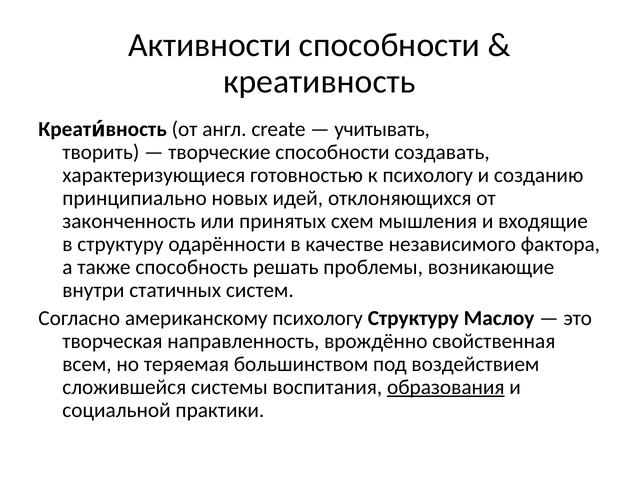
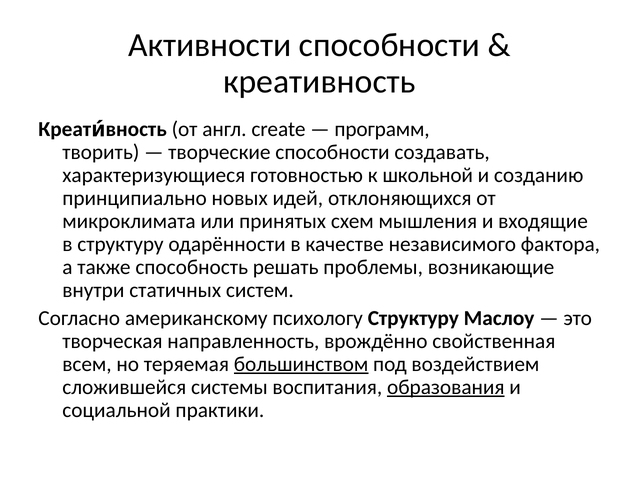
учитывать: учитывать -> программ
к психологу: психологу -> школьной
законченность: законченность -> микроклимата
большинством underline: none -> present
